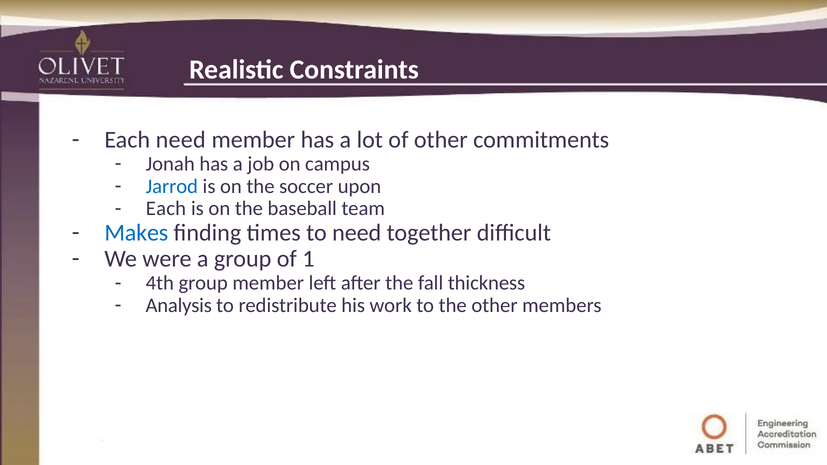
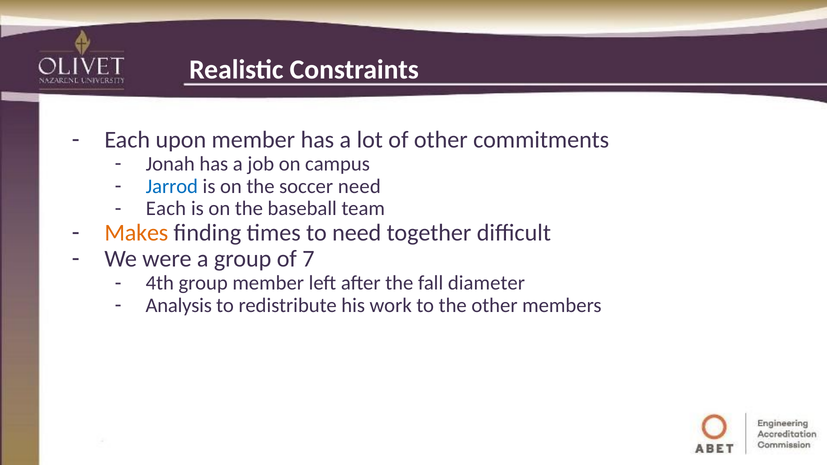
Each need: need -> upon
soccer upon: upon -> need
Makes colour: blue -> orange
1: 1 -> 7
thickness: thickness -> diameter
